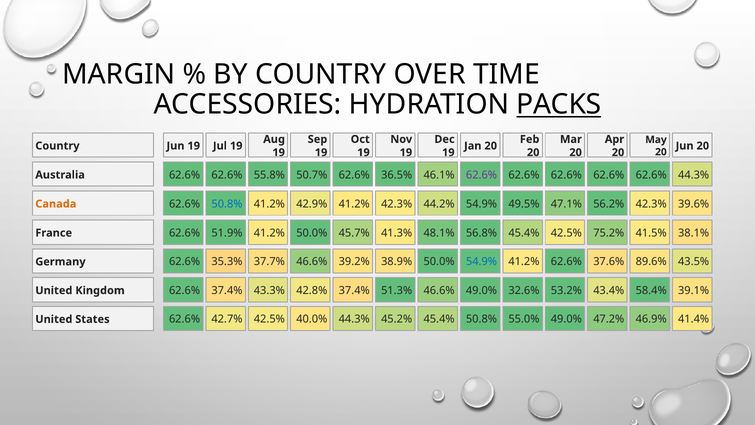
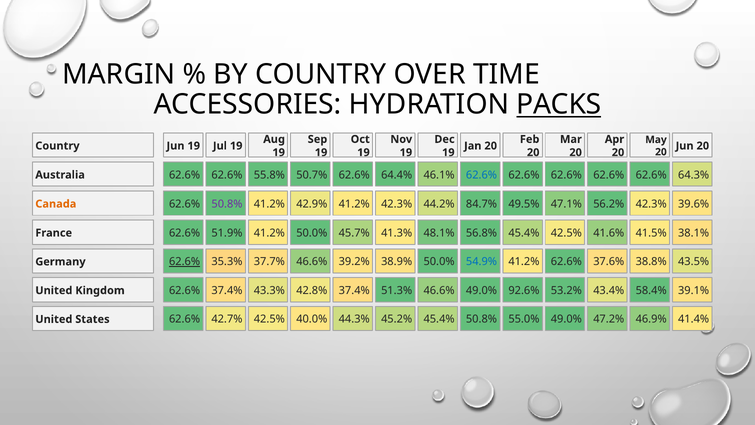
36.5%: 36.5% -> 64.4%
62.6% at (481, 175) colour: purple -> blue
62.6% 44.3%: 44.3% -> 64.3%
50.8% at (227, 204) colour: blue -> purple
44.2% 54.9%: 54.9% -> 84.7%
75.2%: 75.2% -> 41.6%
62.6% at (185, 262) underline: none -> present
89.6%: 89.6% -> 38.8%
32.6%: 32.6% -> 92.6%
